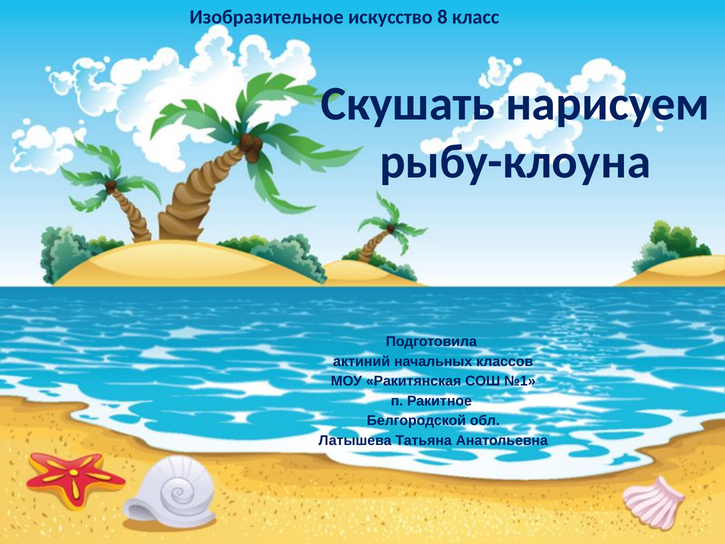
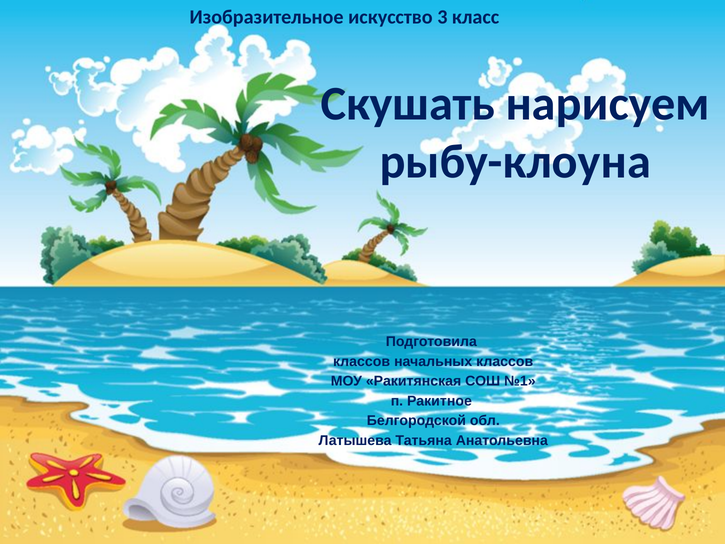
8: 8 -> 3
актиний at (362, 361): актиний -> классов
